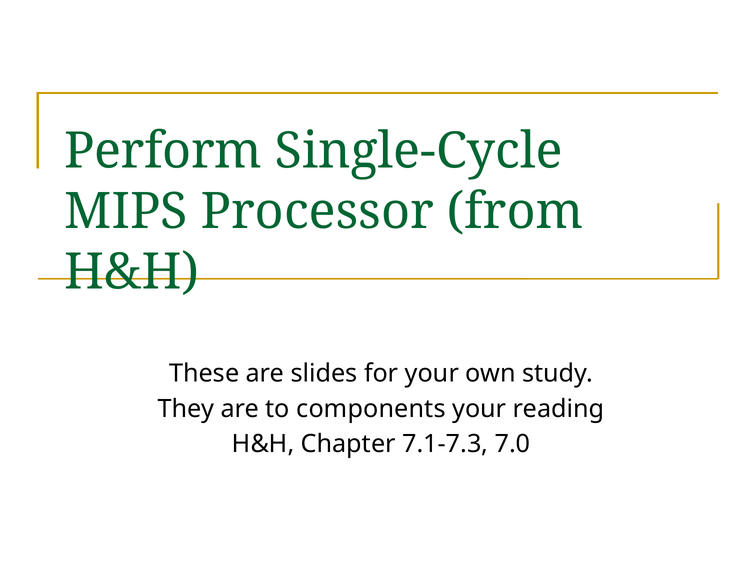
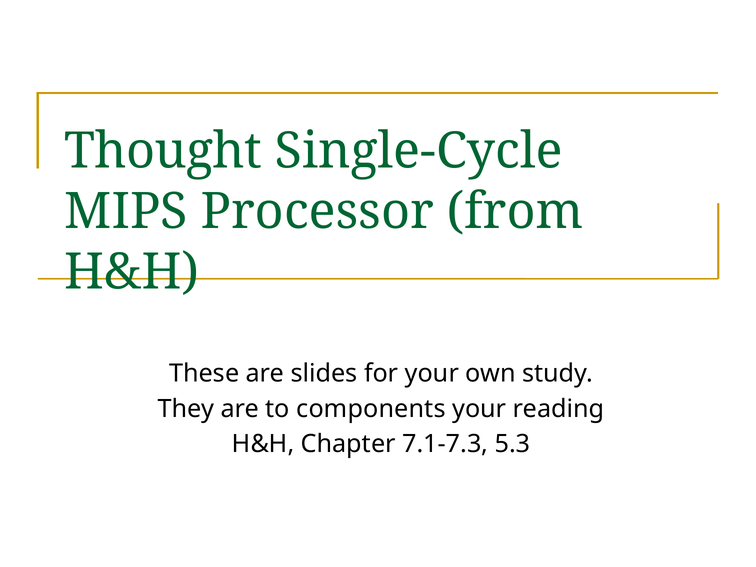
Perform: Perform -> Thought
7.0: 7.0 -> 5.3
